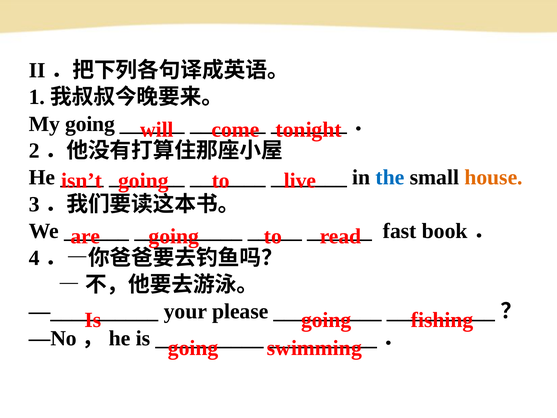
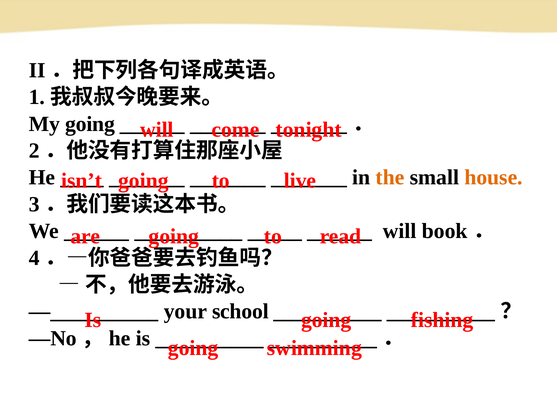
the colour: blue -> orange
fast at (400, 231): fast -> will
please: please -> school
